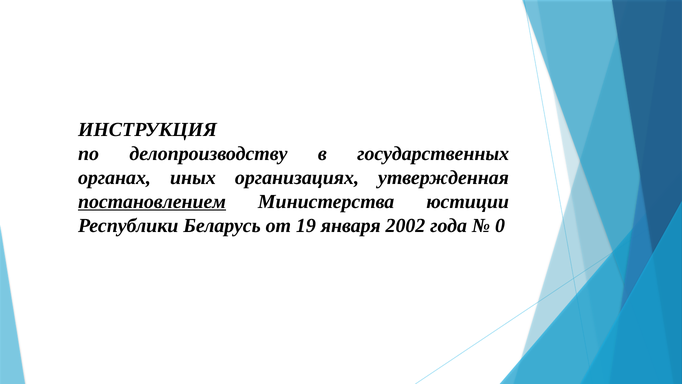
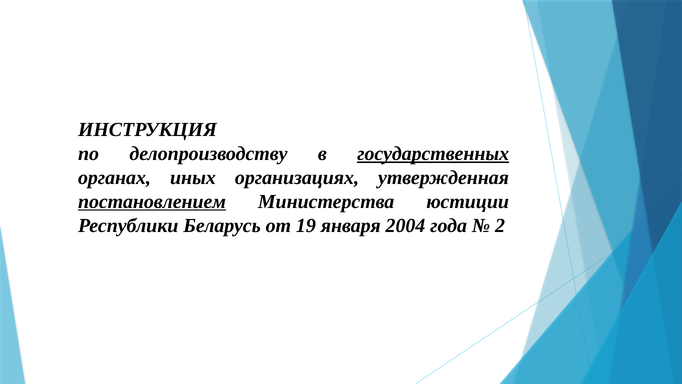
государственных underline: none -> present
2002: 2002 -> 2004
0: 0 -> 2
